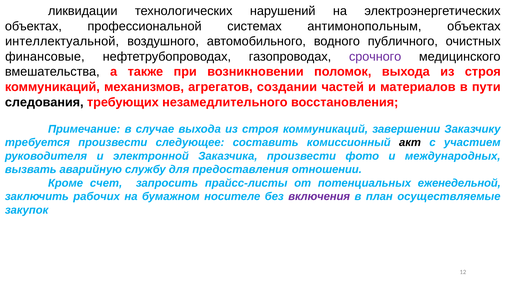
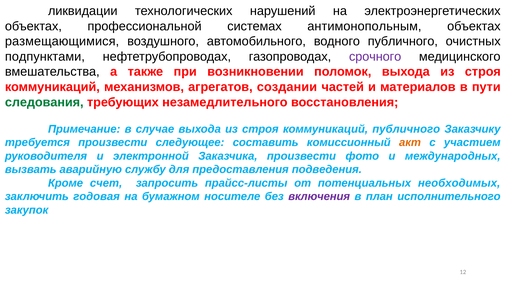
интеллектуальной: интеллектуальной -> размещающимися
финансовые: финансовые -> подпунктами
следования colour: black -> green
коммуникаций завершении: завершении -> публичного
акт colour: black -> orange
отношении: отношении -> подведения
еженедельной: еженедельной -> необходимых
рабочих: рабочих -> годовая
осуществляемые: осуществляемые -> исполнительного
